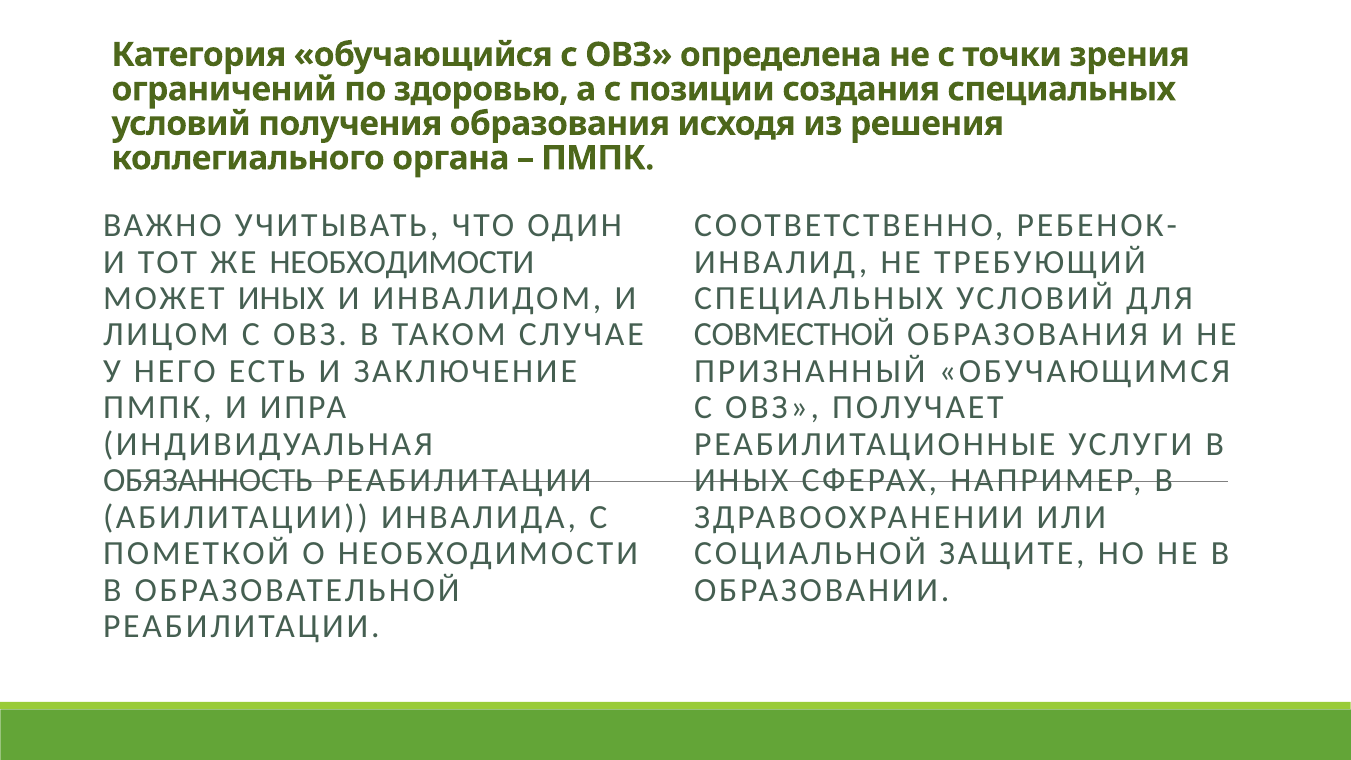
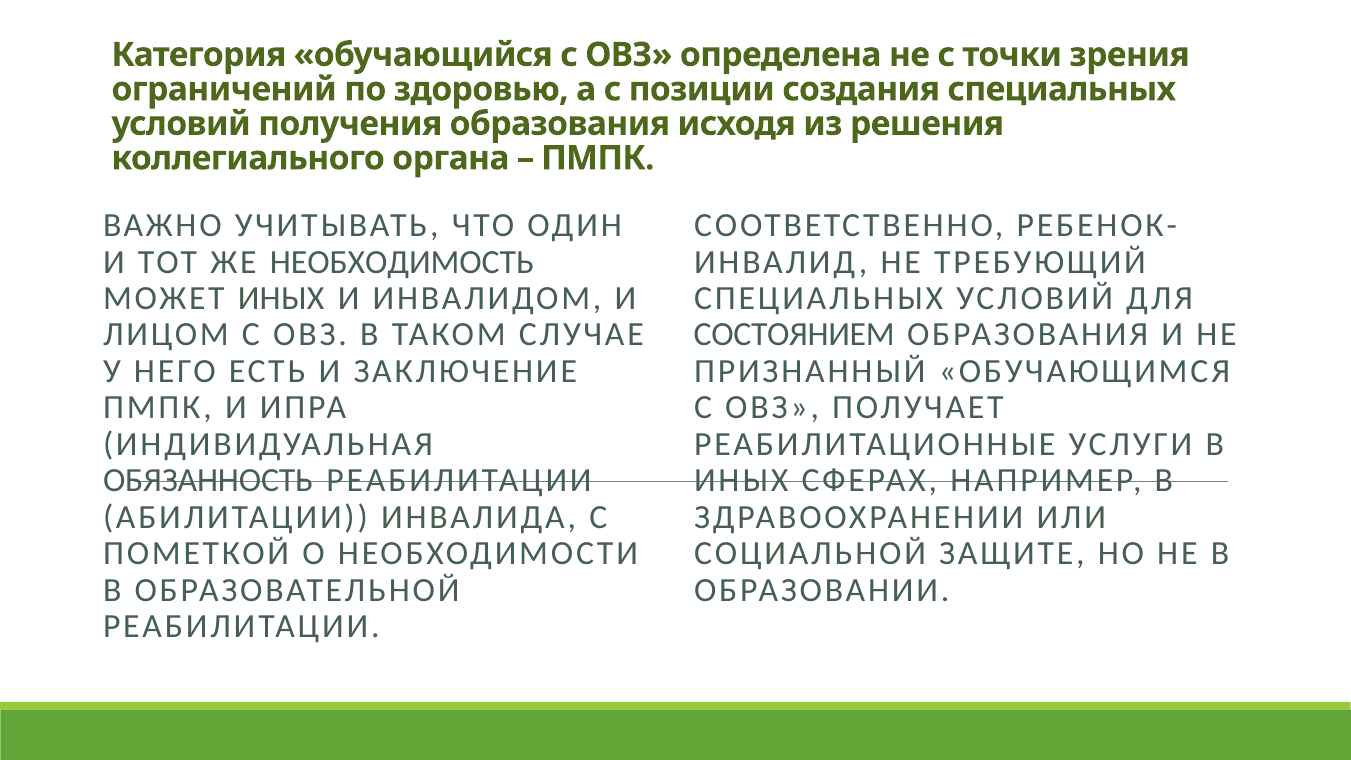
ЖЕ НЕОБХОДИМОСТИ: НЕОБХОДИМОСТИ -> НЕОБХОДИМОСТЬ
СОВМЕСТНОЙ: СОВМЕСТНОЙ -> СОСТОЯНИЕМ
